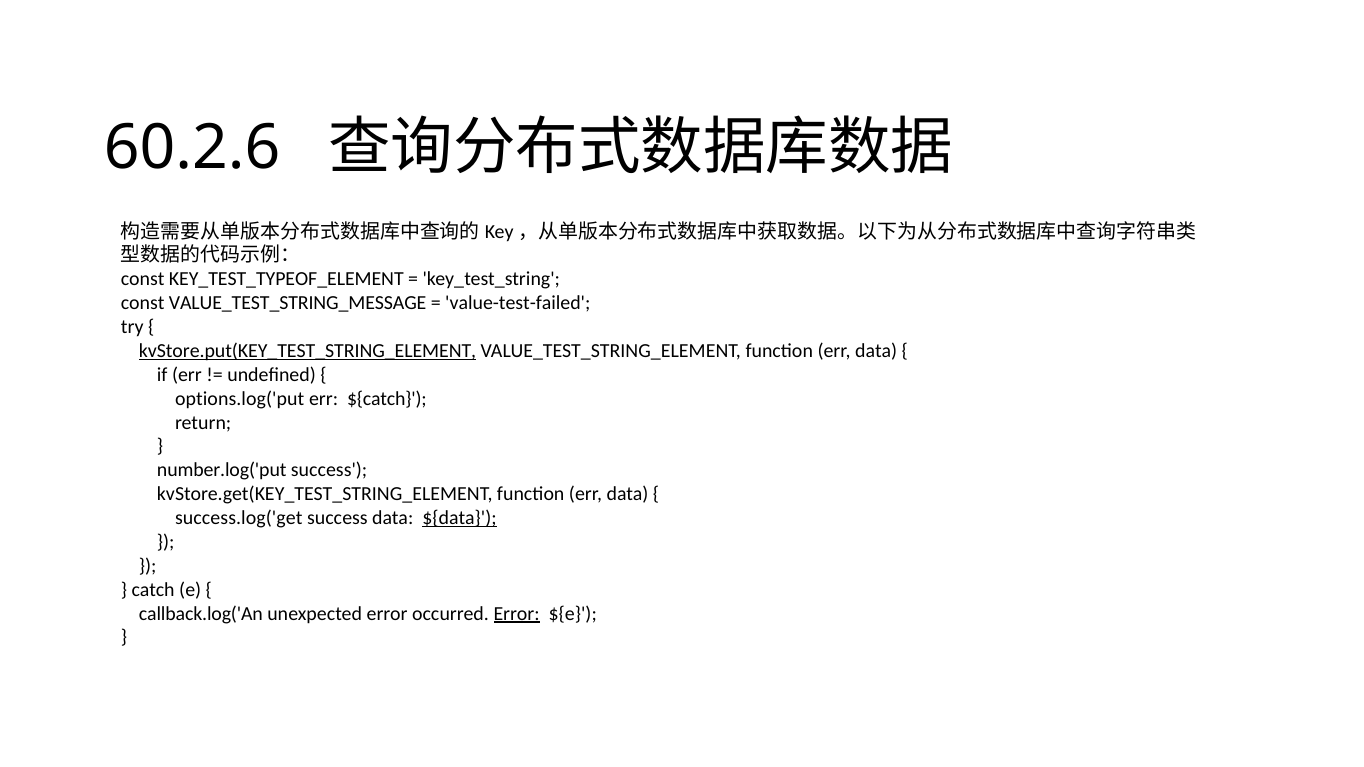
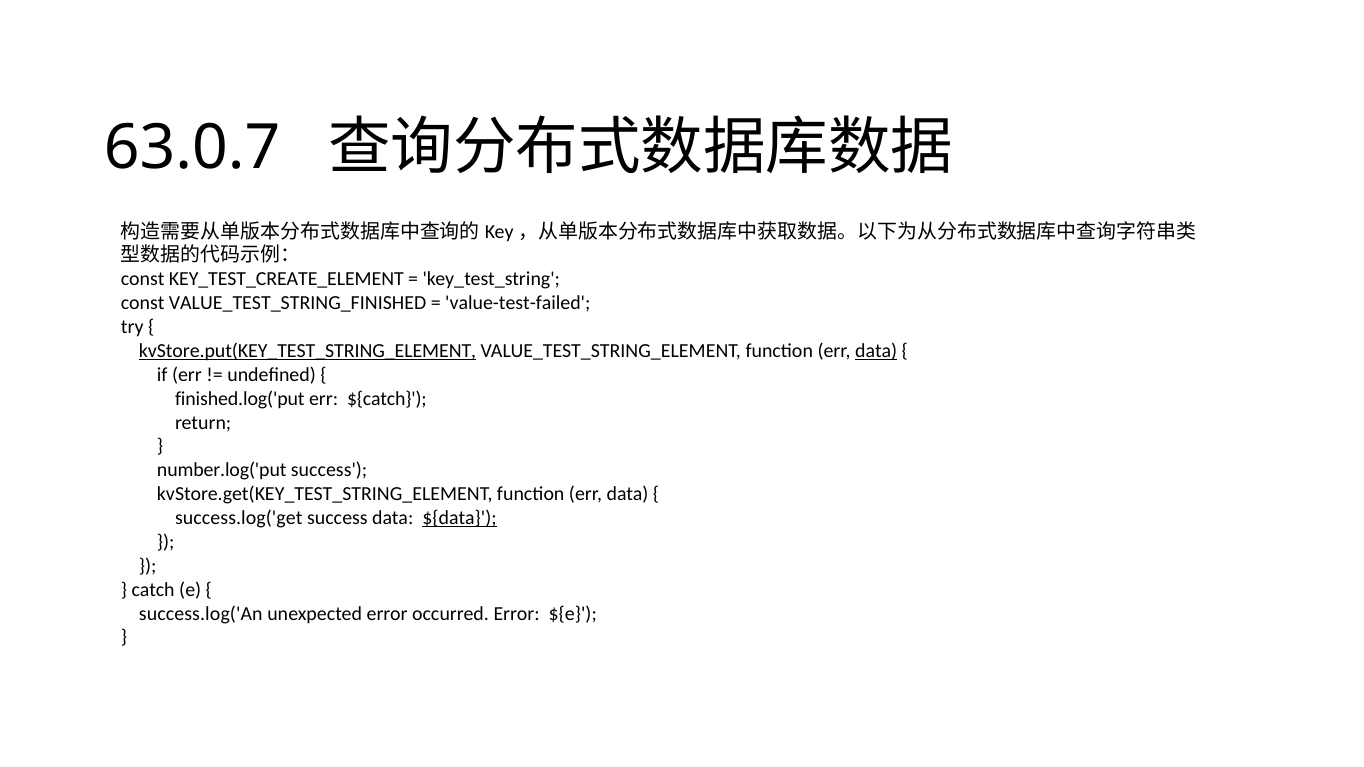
60.2.6: 60.2.6 -> 63.0.7
KEY_TEST_TYPEOF_ELEMENT: KEY_TEST_TYPEOF_ELEMENT -> KEY_TEST_CREATE_ELEMENT
VALUE_TEST_STRING_MESSAGE: VALUE_TEST_STRING_MESSAGE -> VALUE_TEST_STRING_FINISHED
data at (876, 351) underline: none -> present
options.log('put: options.log('put -> finished.log('put
callback.log('An: callback.log('An -> success.log('An
Error at (517, 614) underline: present -> none
